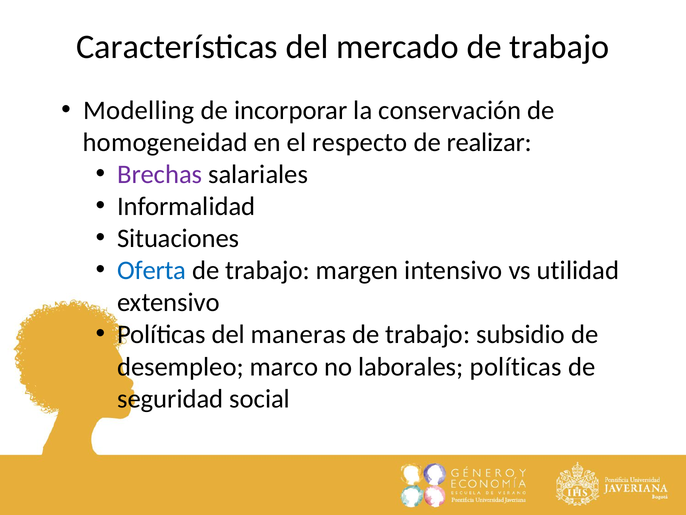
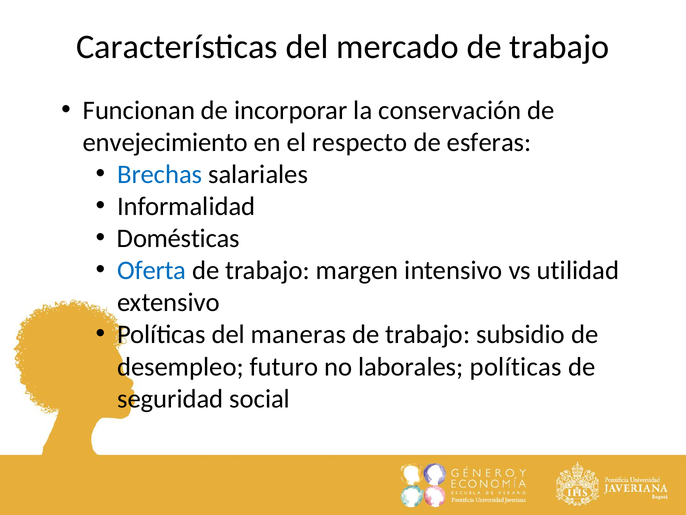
Modelling: Modelling -> Funcionan
homogeneidad: homogeneidad -> envejecimiento
realizar: realizar -> esferas
Brechas colour: purple -> blue
Situaciones: Situaciones -> Domésticas
marco: marco -> futuro
